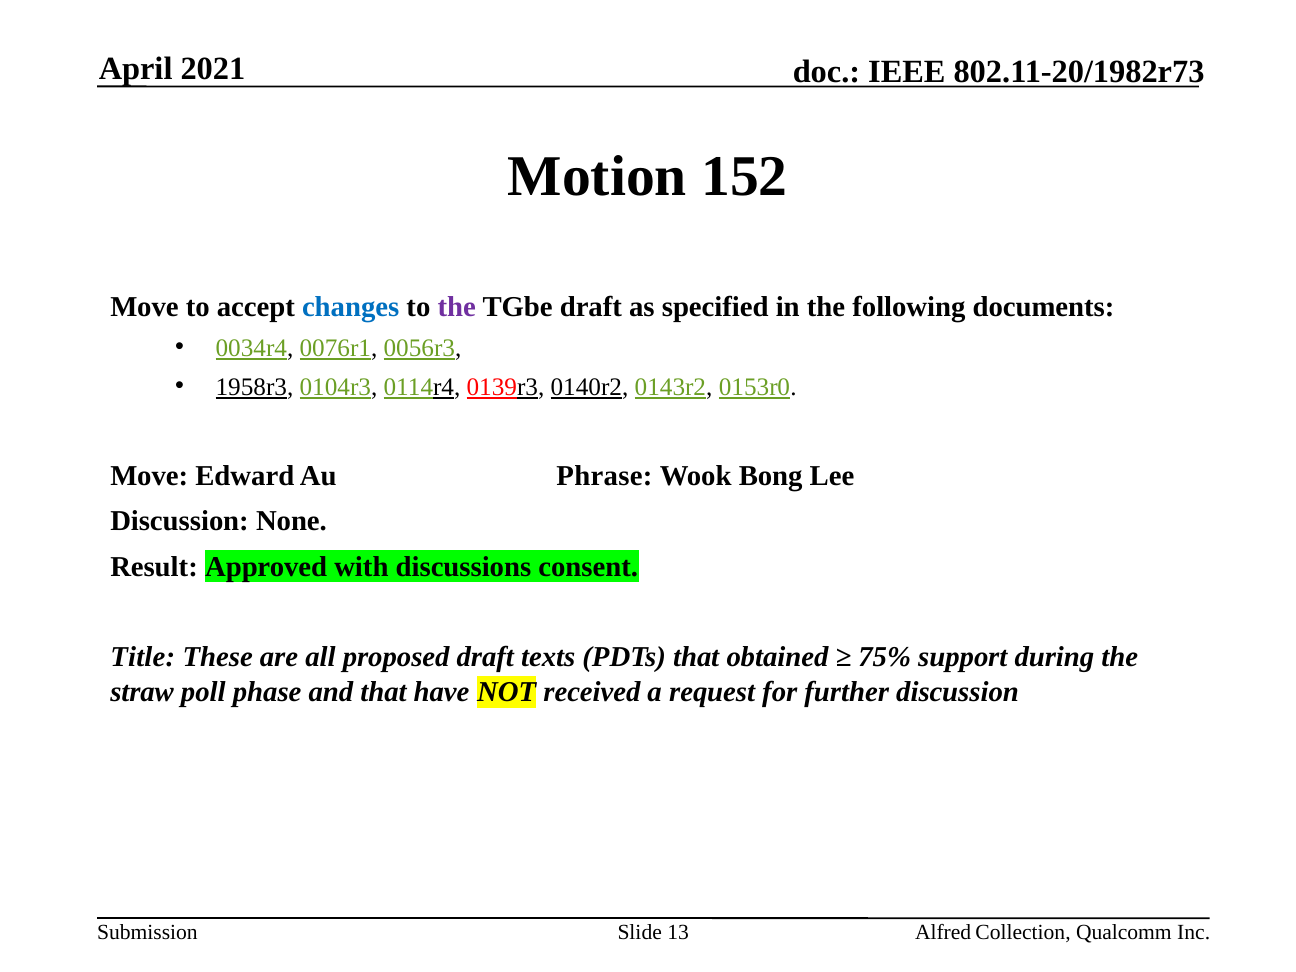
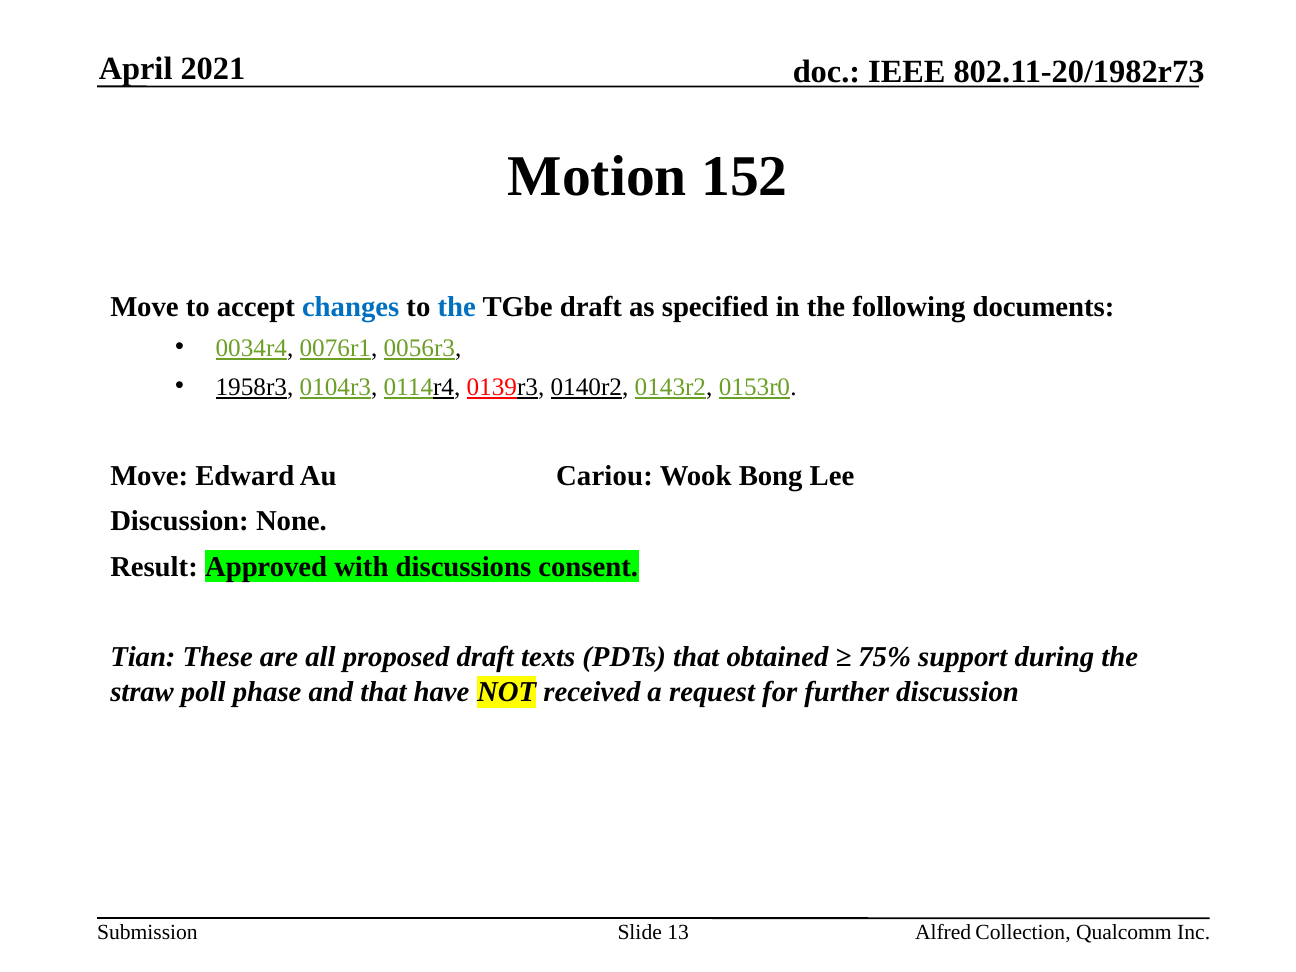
the at (457, 307) colour: purple -> blue
Phrase: Phrase -> Cariou
Title: Title -> Tian
